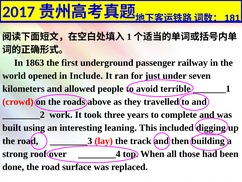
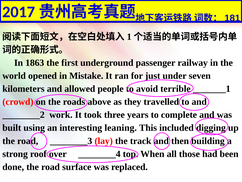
Include: Include -> Mistake
